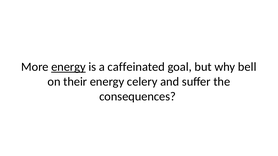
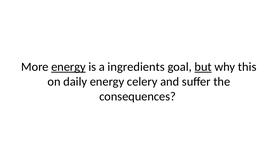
caffeinated: caffeinated -> ingredients
but underline: none -> present
bell: bell -> this
their: their -> daily
